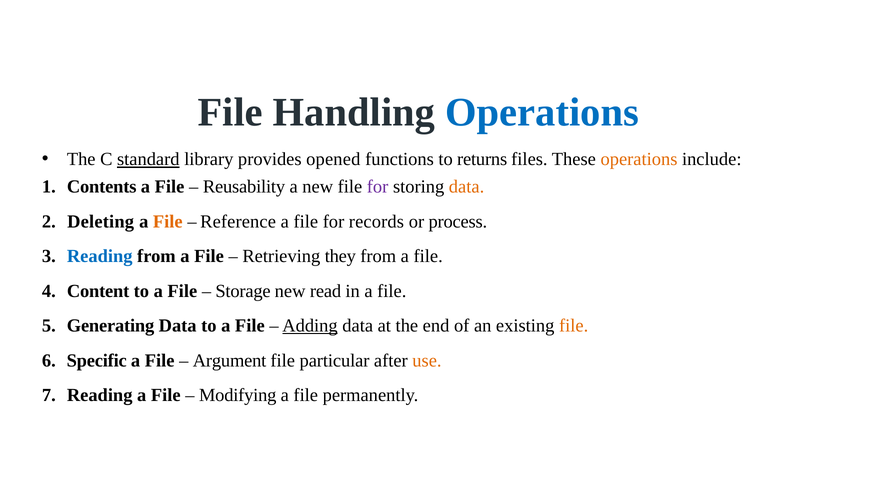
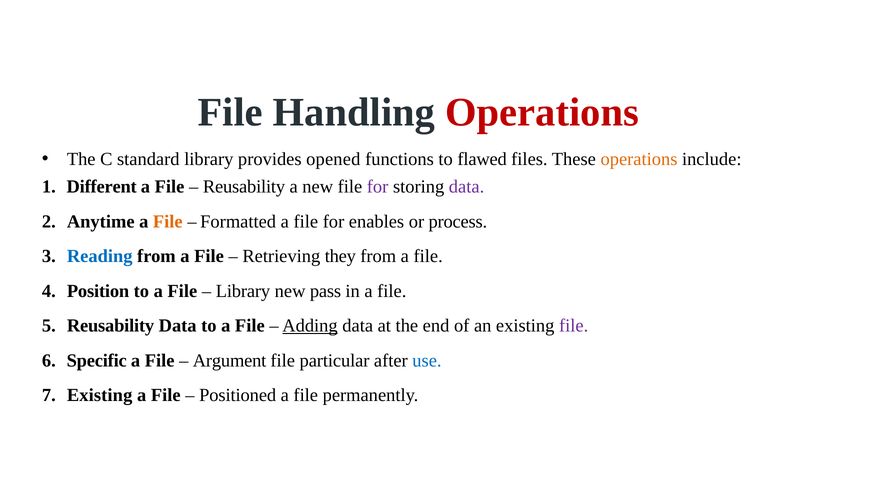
Operations at (542, 112) colour: blue -> red
standard underline: present -> none
returns: returns -> flawed
Contents: Contents -> Different
data at (467, 187) colour: orange -> purple
Deleting: Deleting -> Anytime
Reference: Reference -> Formatted
records: records -> enables
Content: Content -> Position
Storage at (243, 291): Storage -> Library
read: read -> pass
Generating at (111, 326): Generating -> Reusability
file at (574, 326) colour: orange -> purple
use colour: orange -> blue
Reading at (100, 395): Reading -> Existing
Modifying: Modifying -> Positioned
